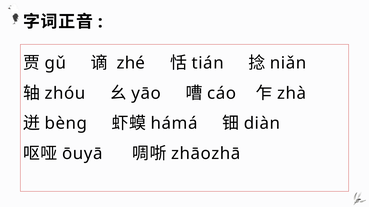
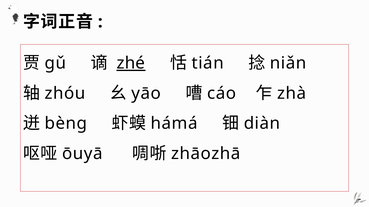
zhé underline: none -> present
